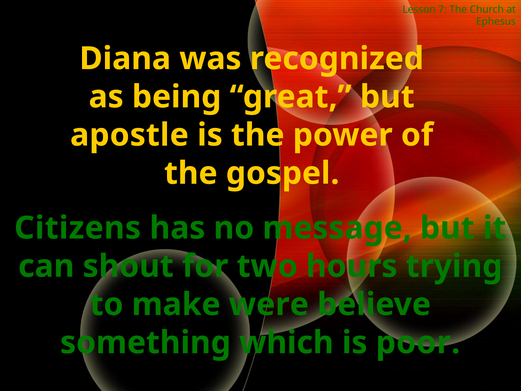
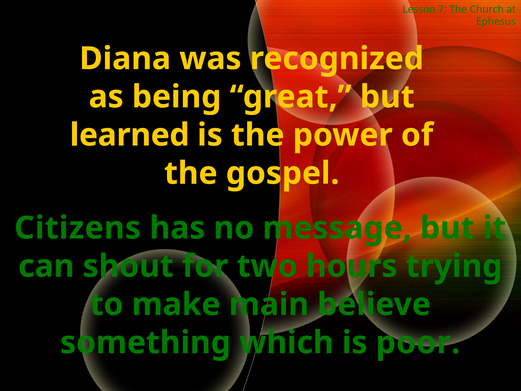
apostle: apostle -> learned
were: were -> main
